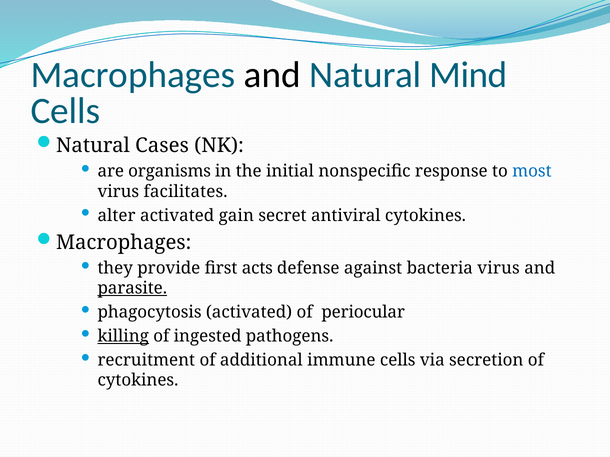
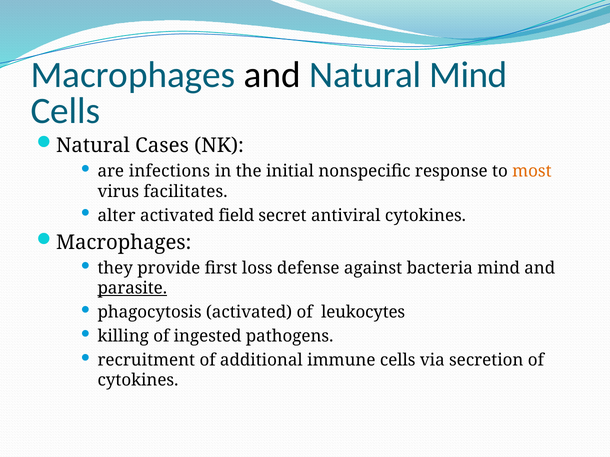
organisms: organisms -> infections
most colour: blue -> orange
gain: gain -> field
acts: acts -> loss
bacteria virus: virus -> mind
periocular: periocular -> leukocytes
killing underline: present -> none
